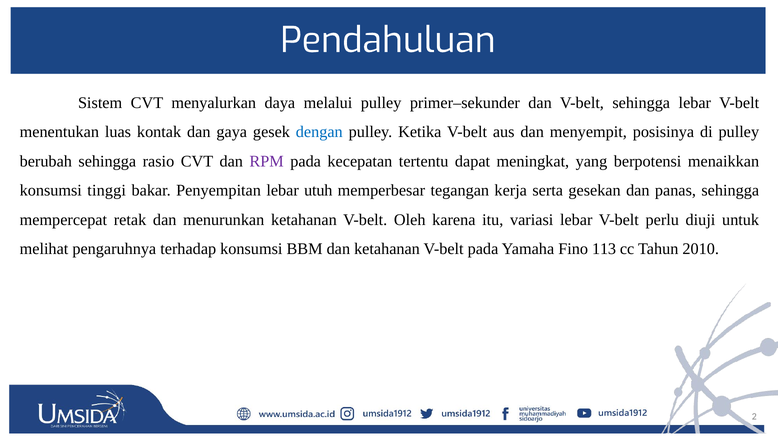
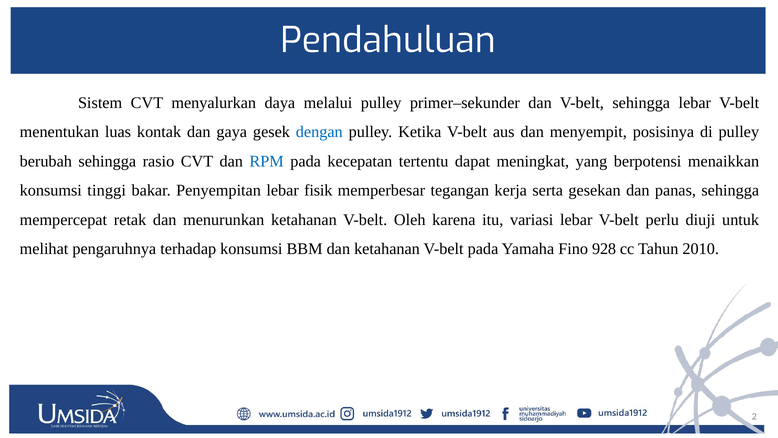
RPM colour: purple -> blue
utuh: utuh -> fisik
113: 113 -> 928
